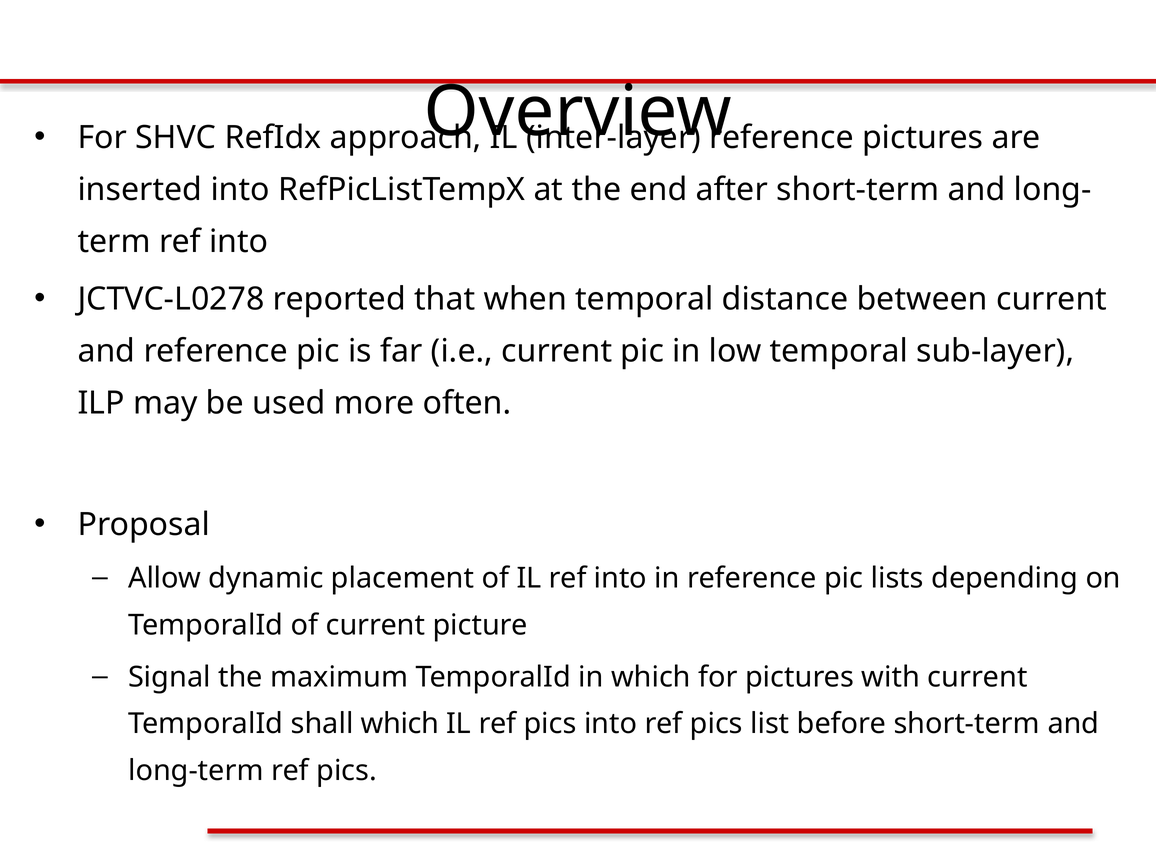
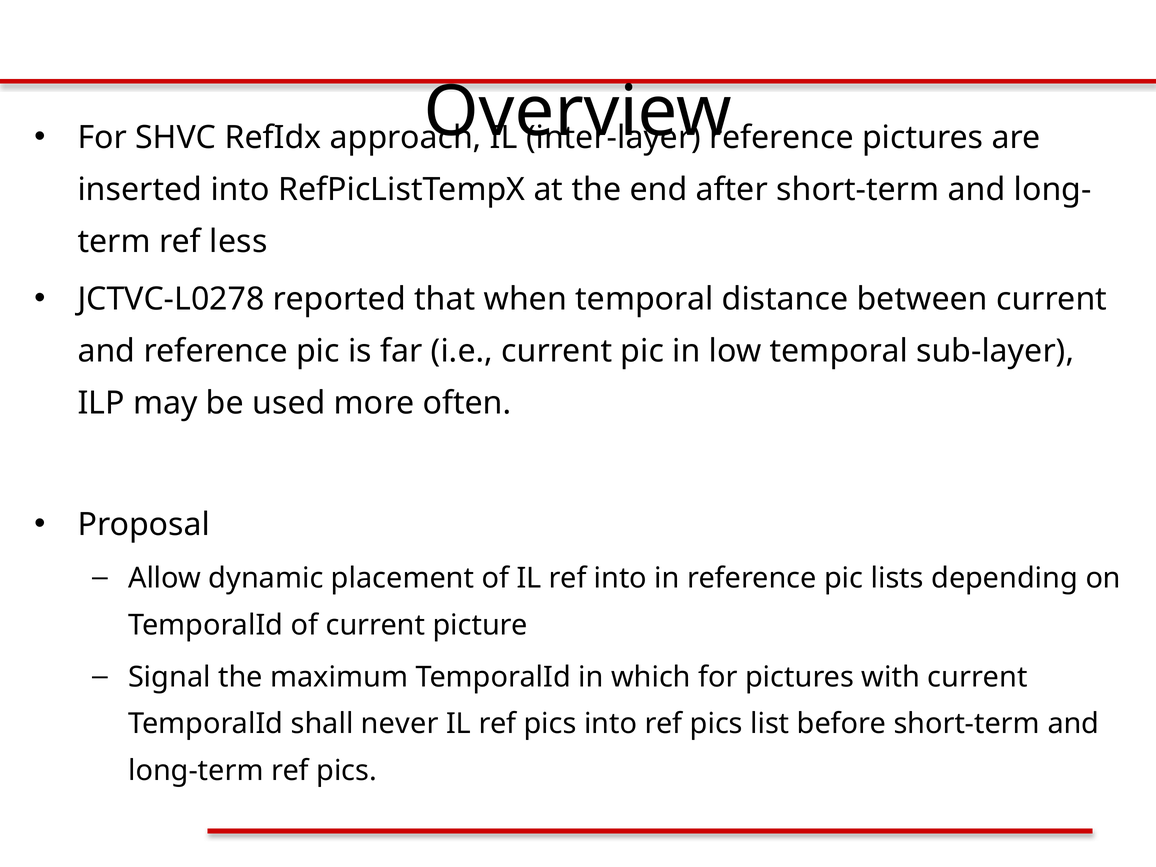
into at (239, 241): into -> less
shall which: which -> never
